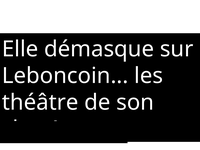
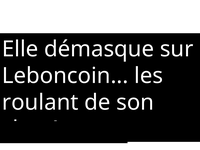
théâtre: théâtre -> roulant
